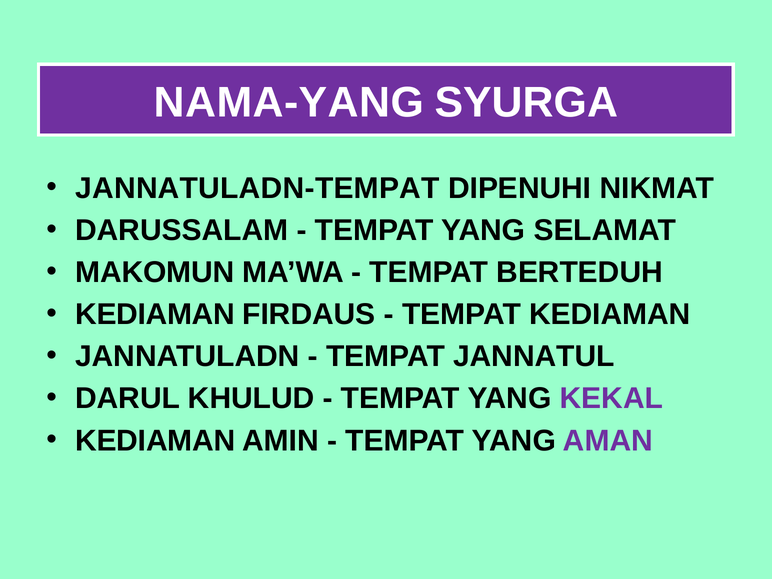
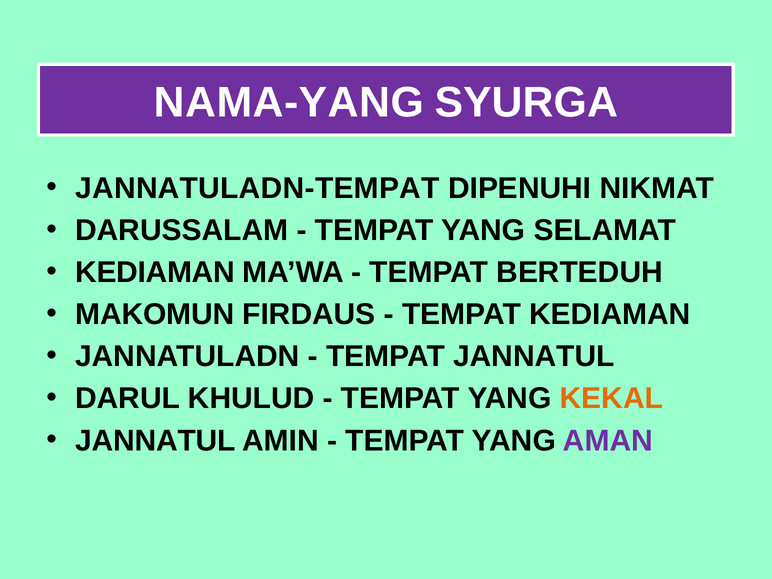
MAKOMUN at (155, 272): MAKOMUN -> KEDIAMAN
KEDIAMAN at (155, 314): KEDIAMAN -> MAKOMUN
KEKAL colour: purple -> orange
KEDIAMAN at (155, 441): KEDIAMAN -> JANNATUL
